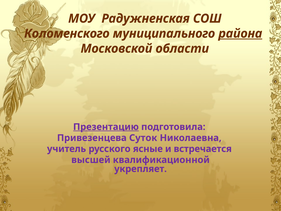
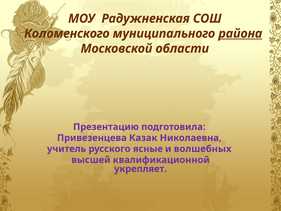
Презентацию underline: present -> none
Суток: Суток -> Казак
встречается: встречается -> волшебных
